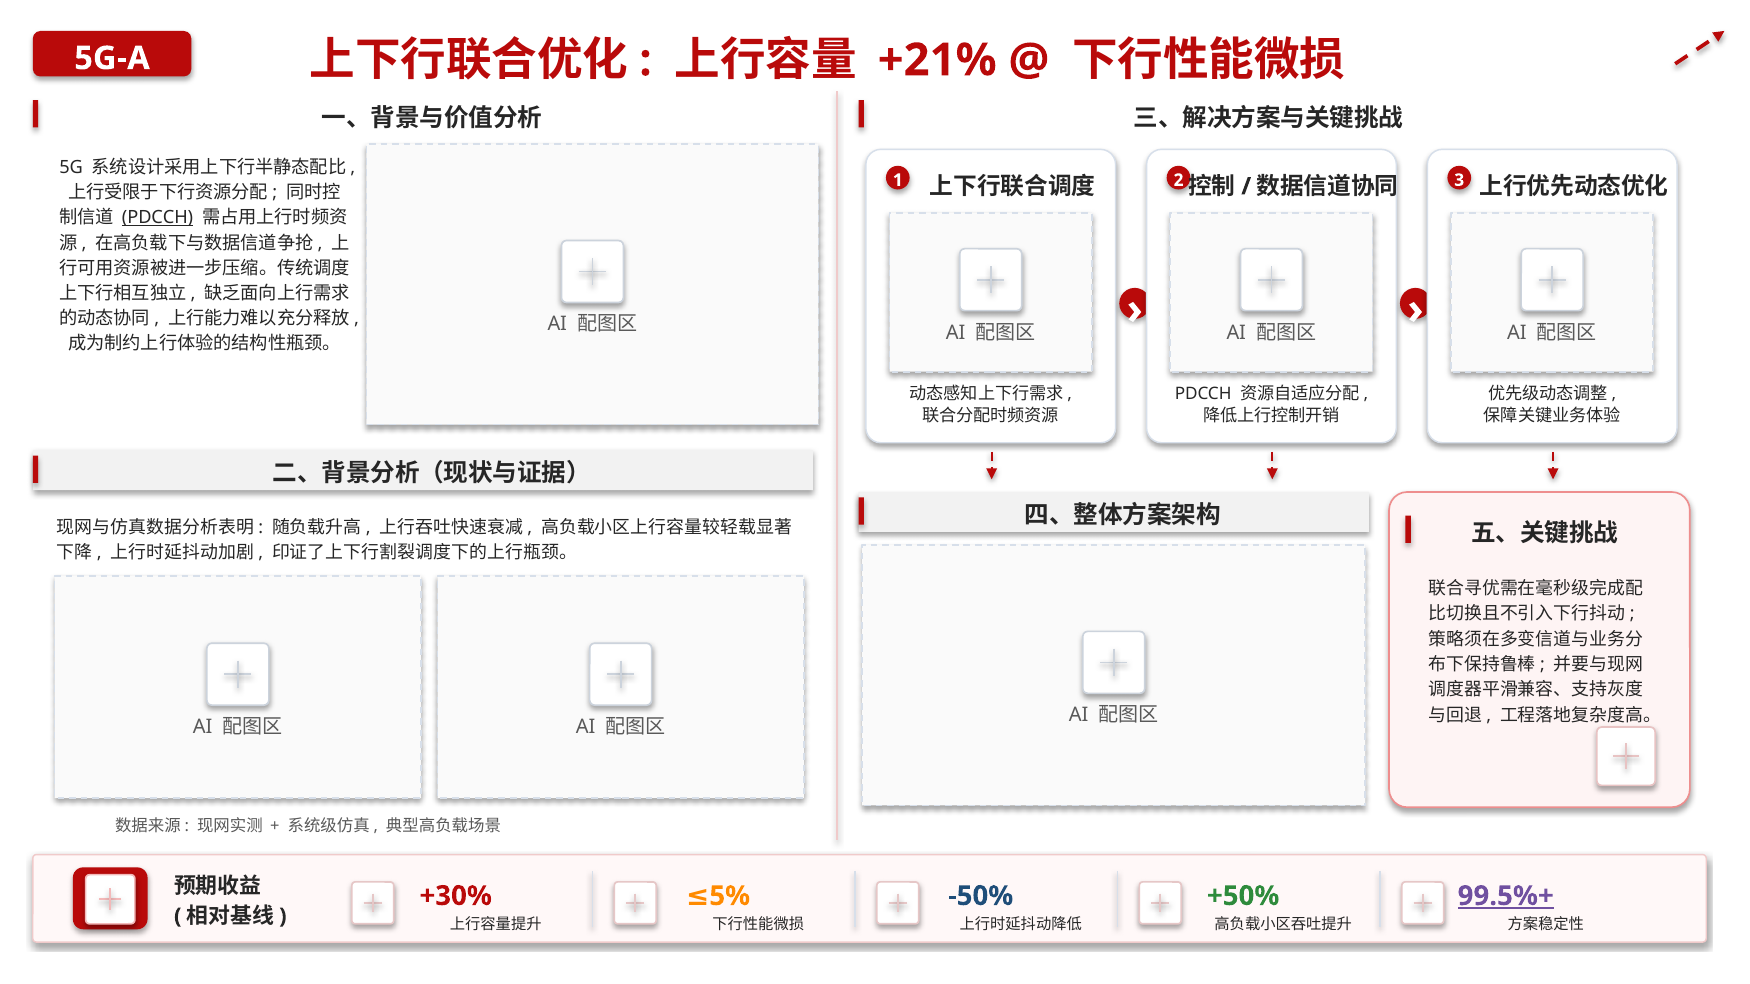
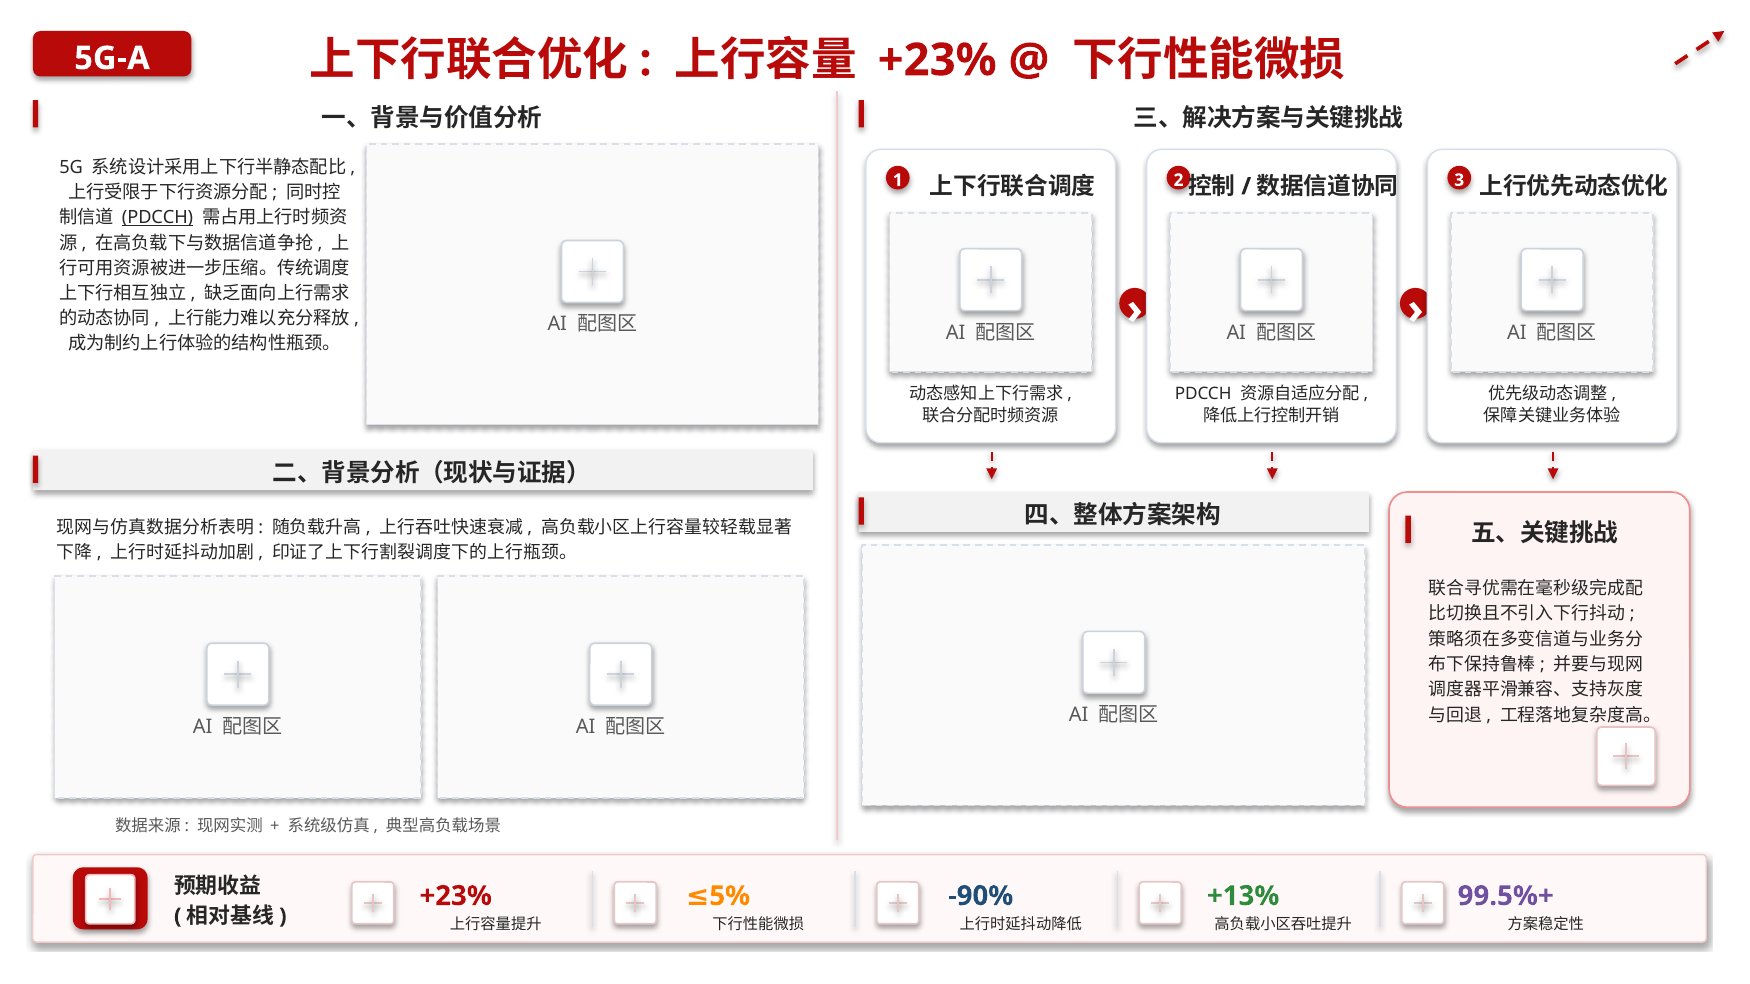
+21% at (937, 60): +21% -> +23%
+30% at (456, 896): +30% -> +23%
-50%: -50% -> -90%
+50%: +50% -> +13%
99.5%+ underline: present -> none
